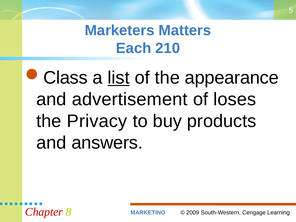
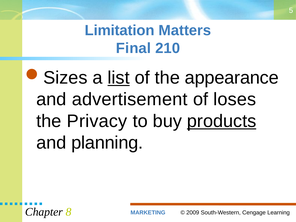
Marketers: Marketers -> Limitation
Each: Each -> Final
Class: Class -> Sizes
products underline: none -> present
answers: answers -> planning
Chapter colour: red -> black
